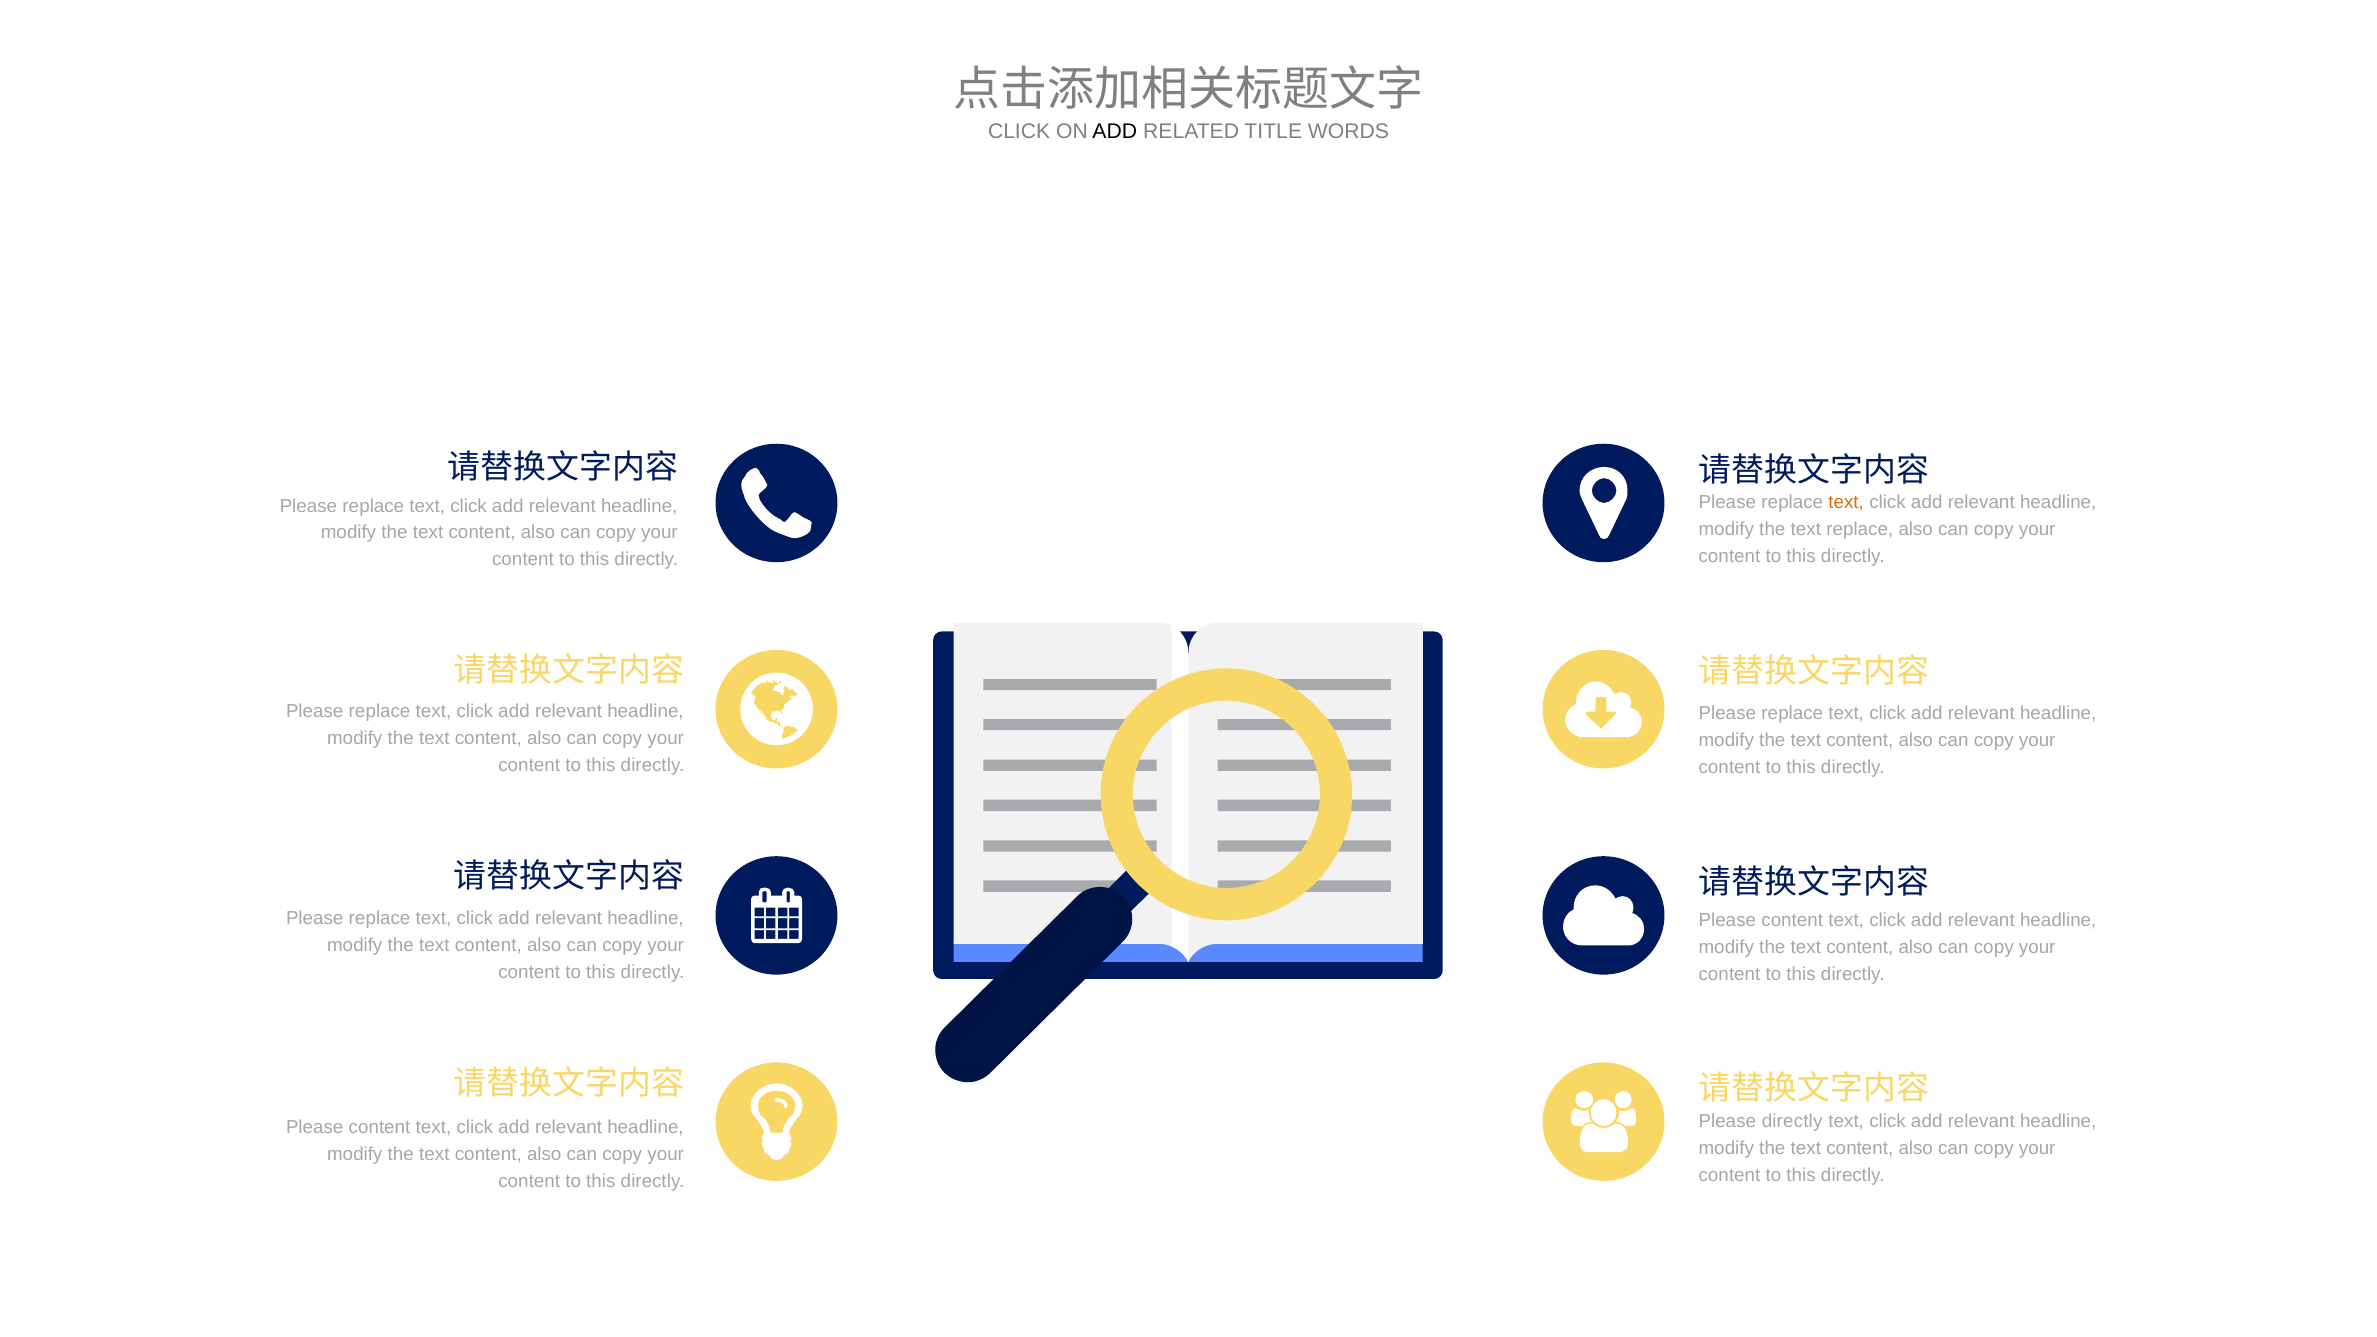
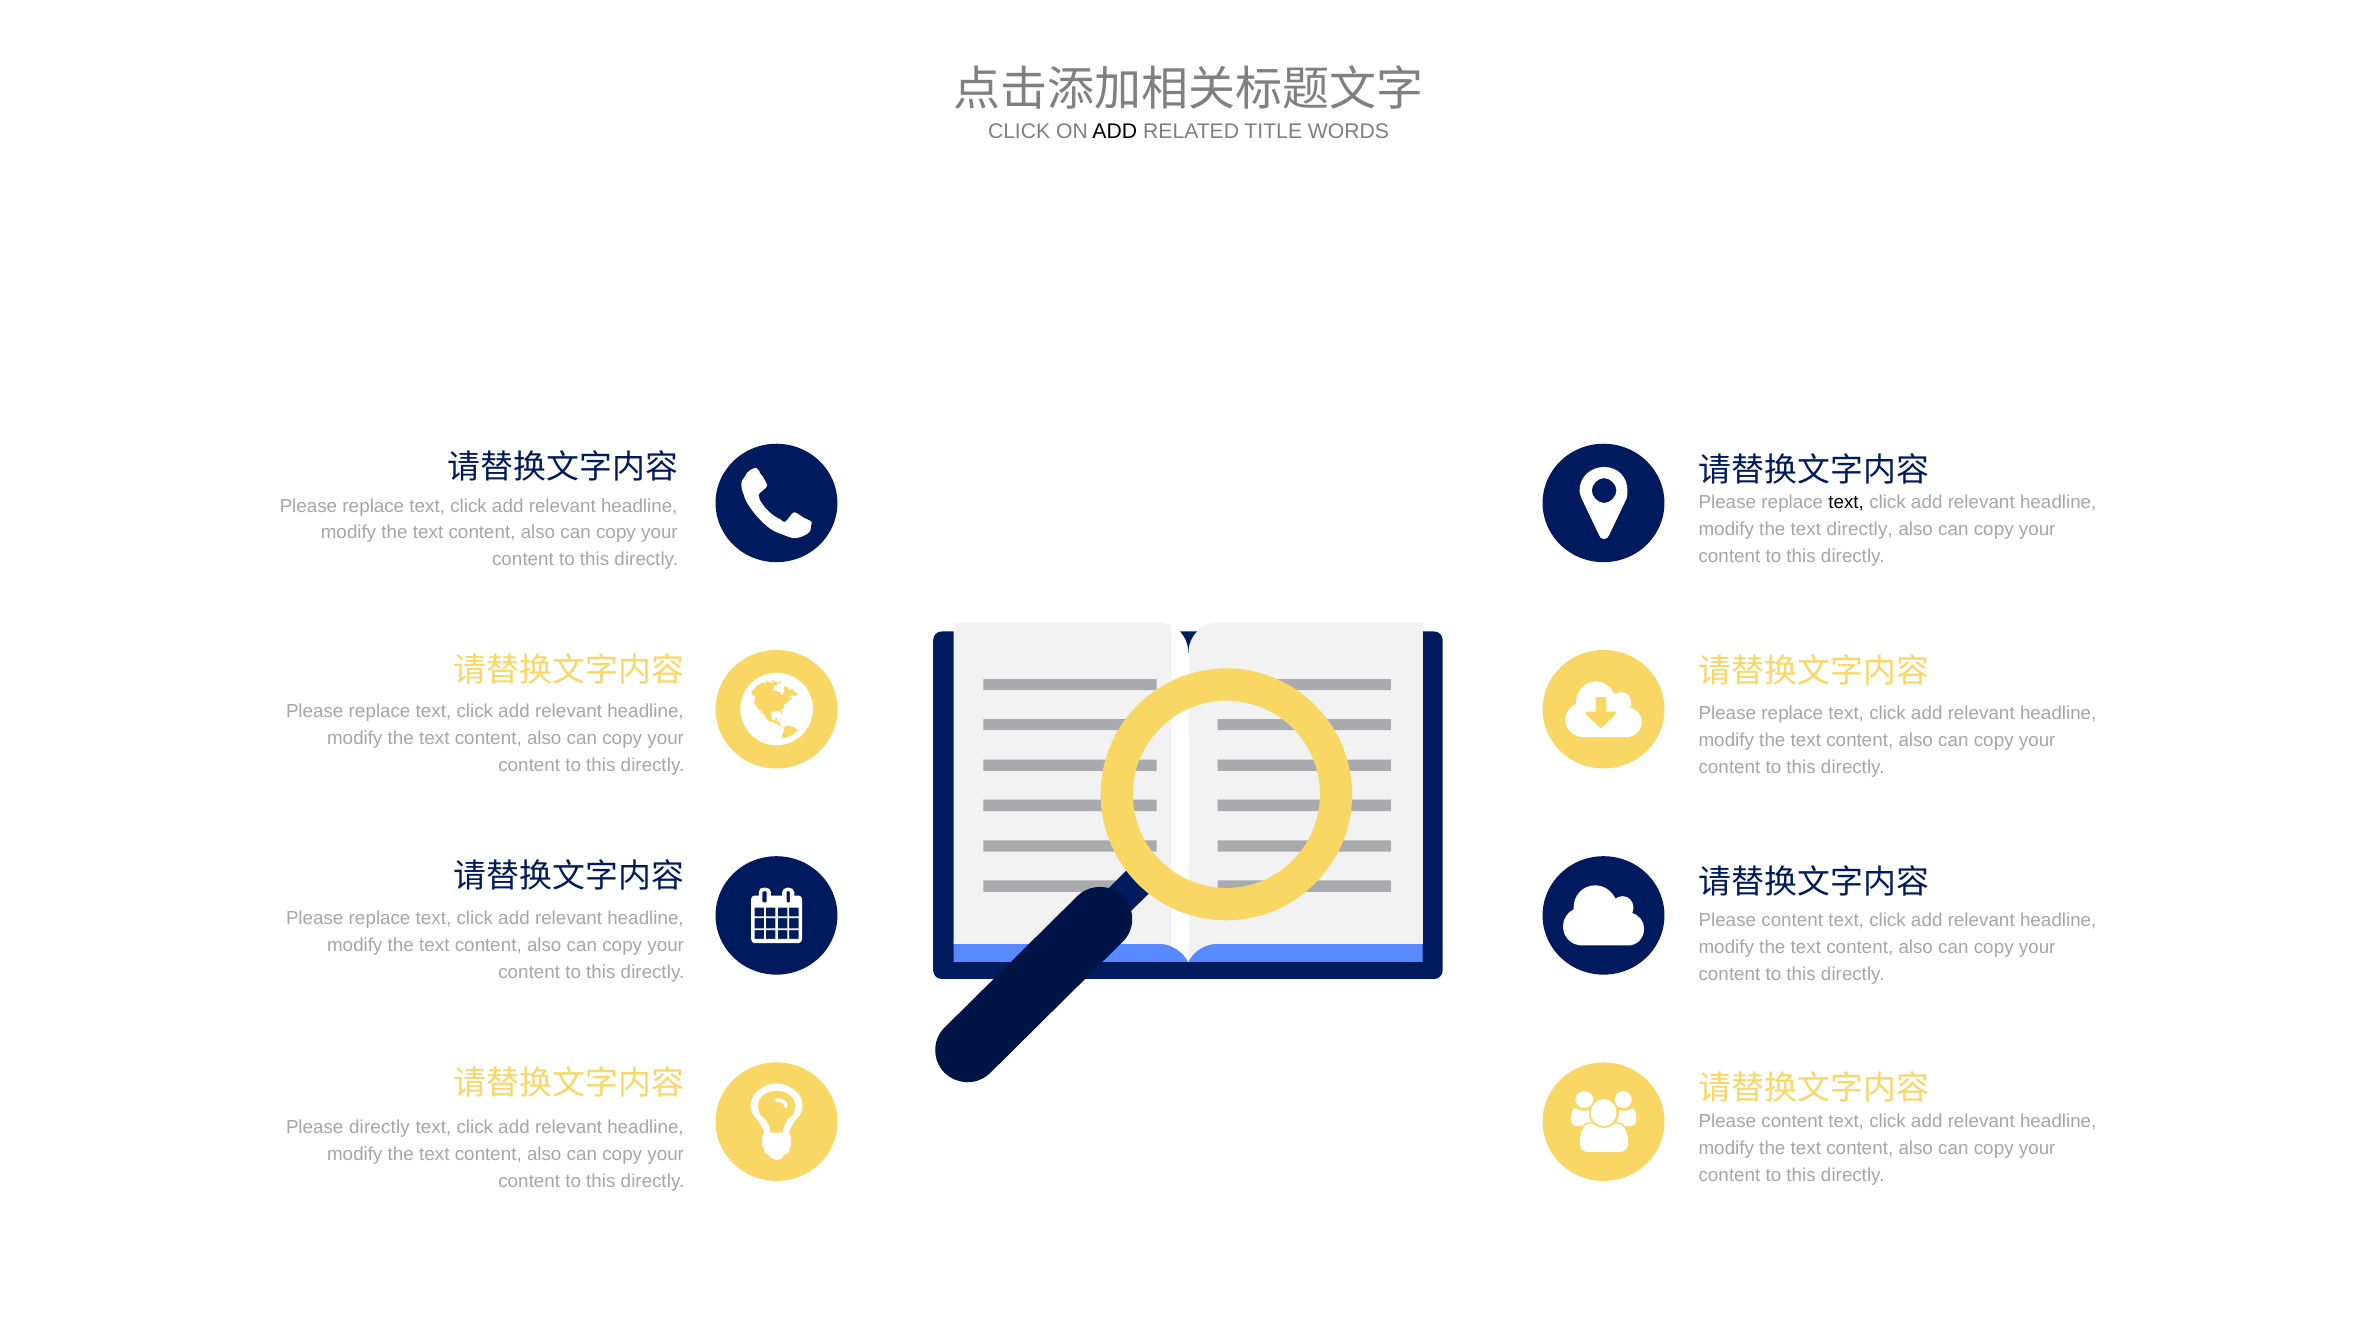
text at (1846, 503) colour: orange -> black
text replace: replace -> directly
directly at (1792, 1121): directly -> content
content at (380, 1127): content -> directly
